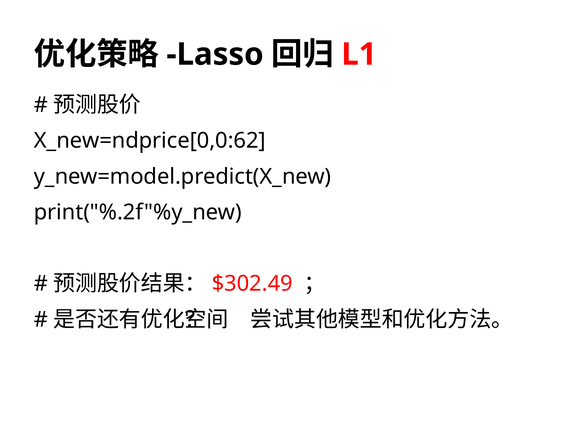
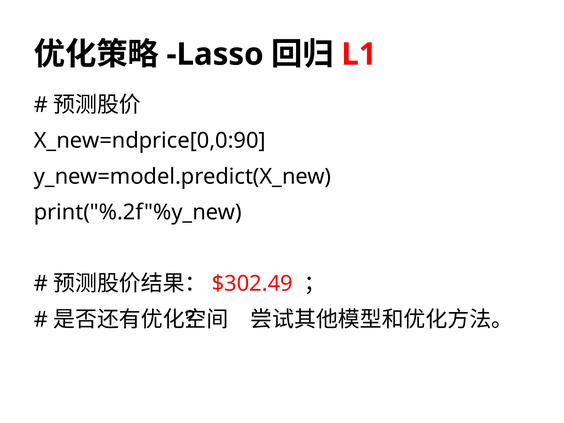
X_new=ndprice[0,0:62: X_new=ndprice[0,0:62 -> X_new=ndprice[0,0:90
